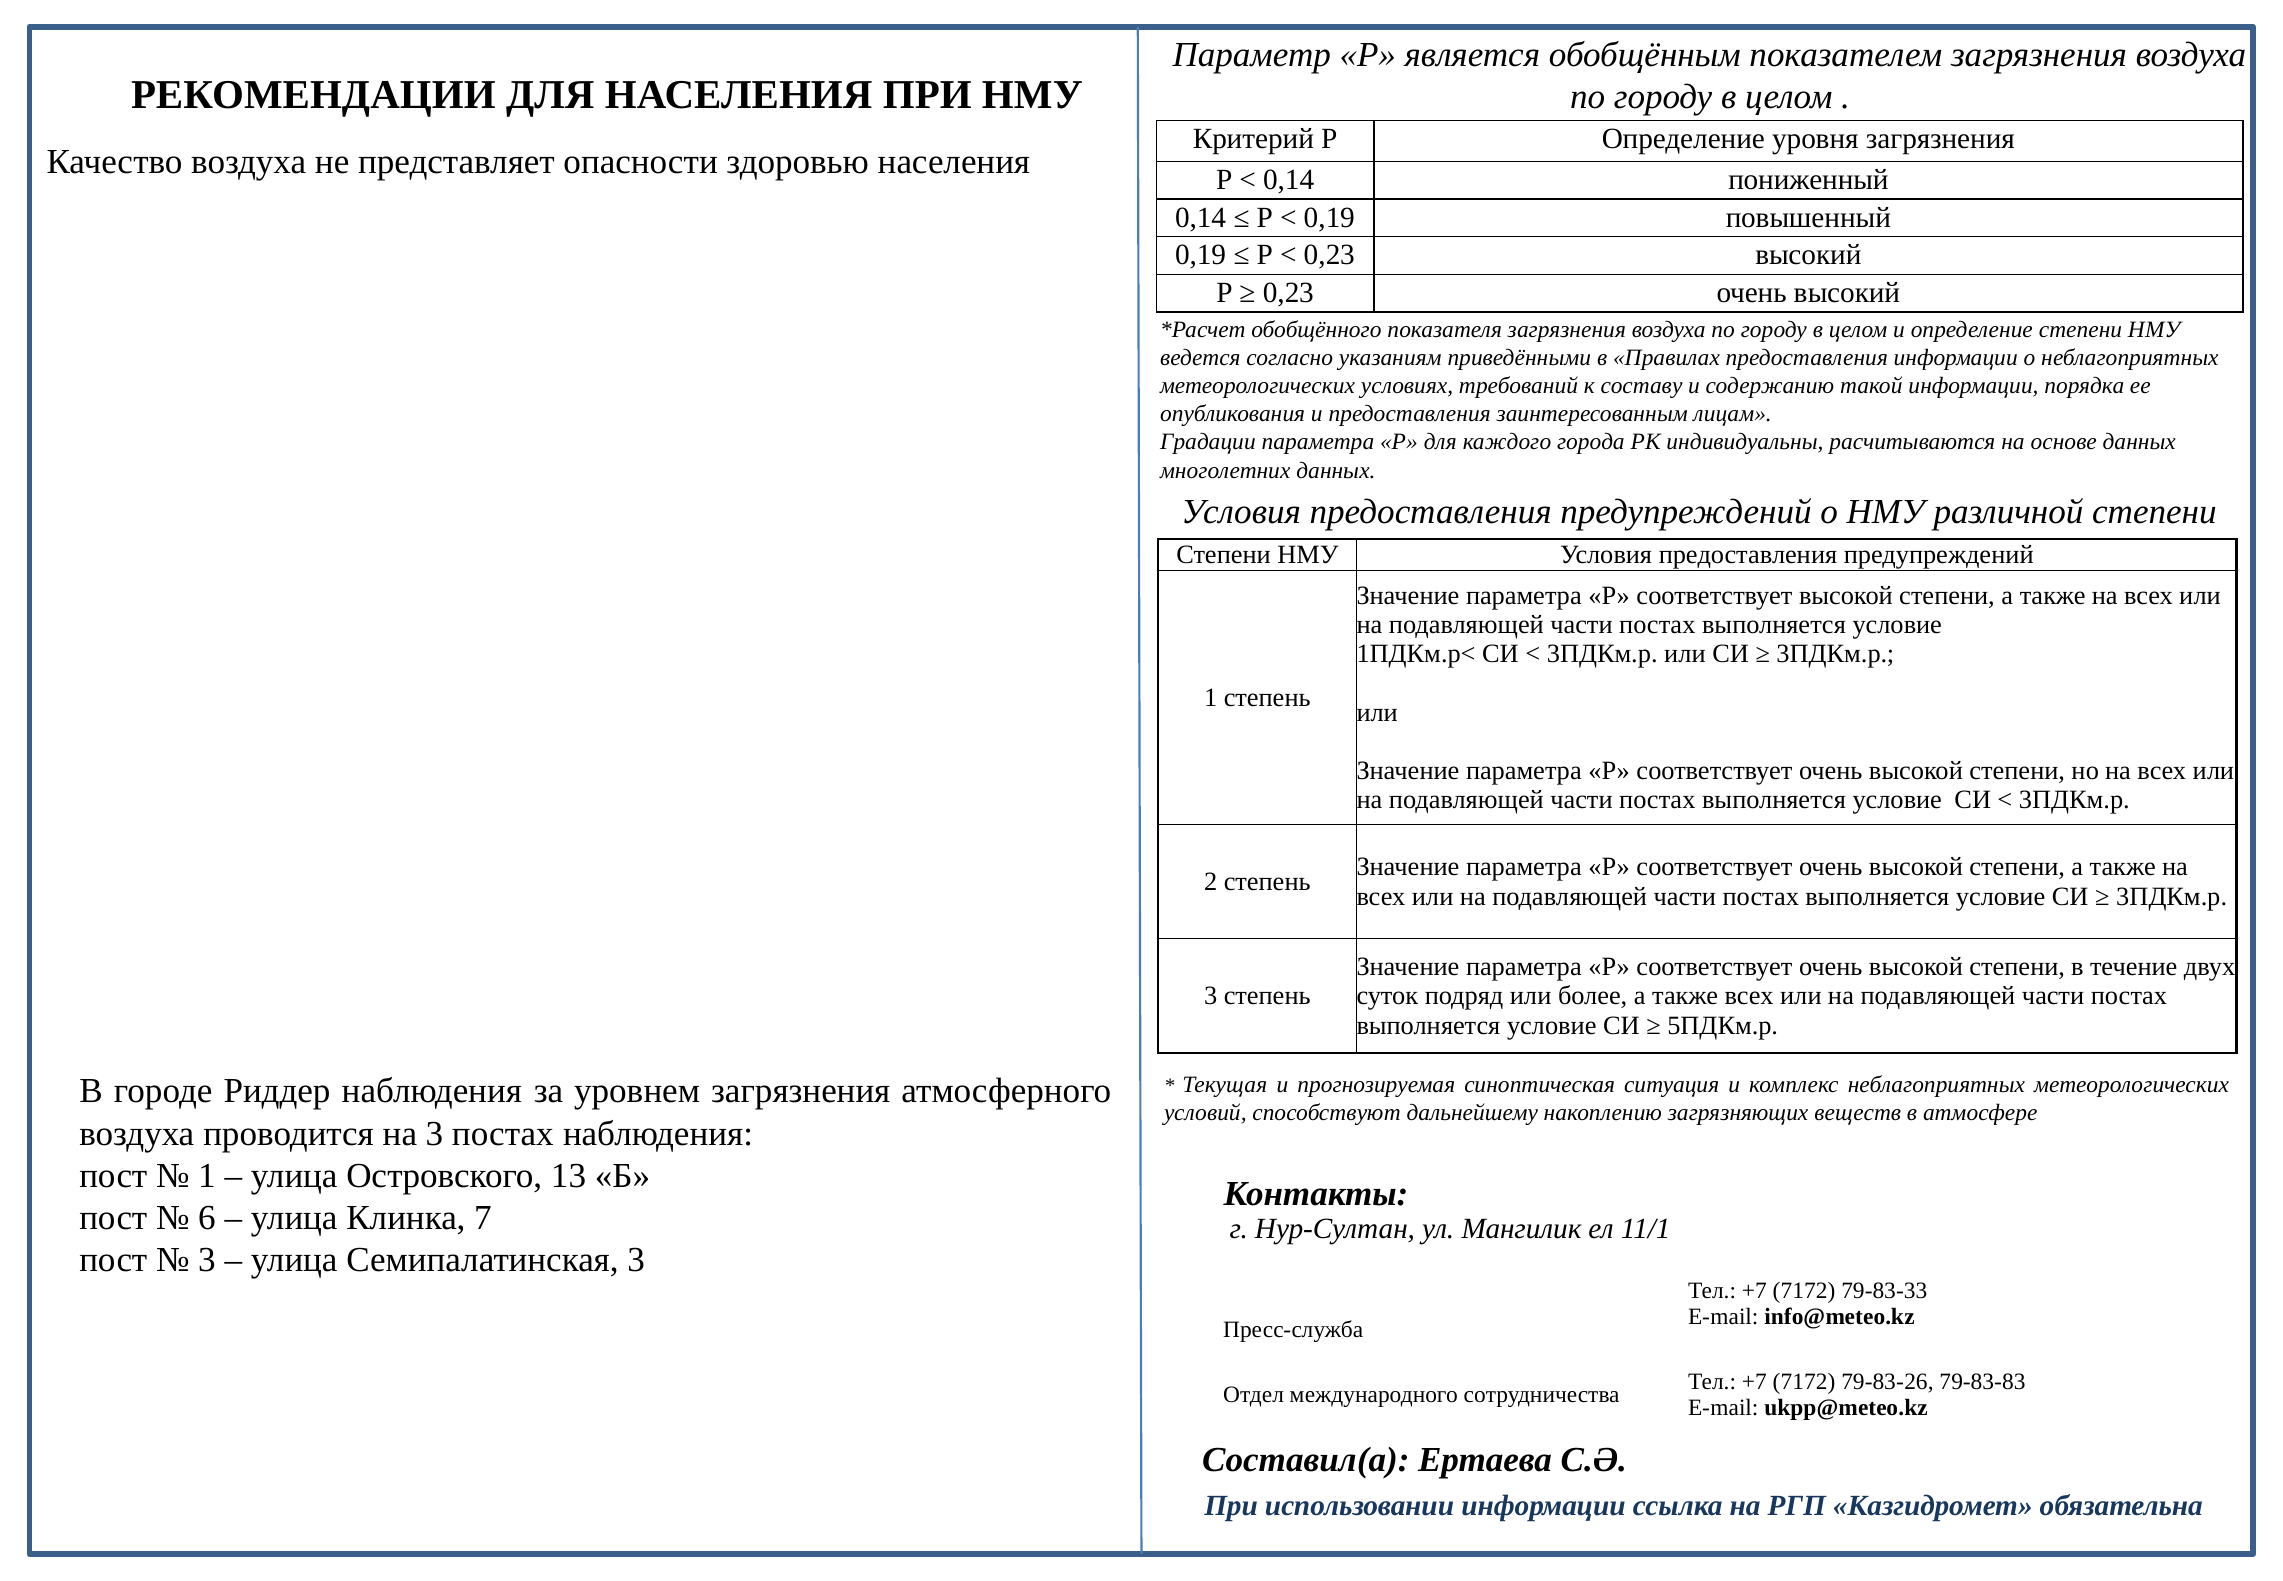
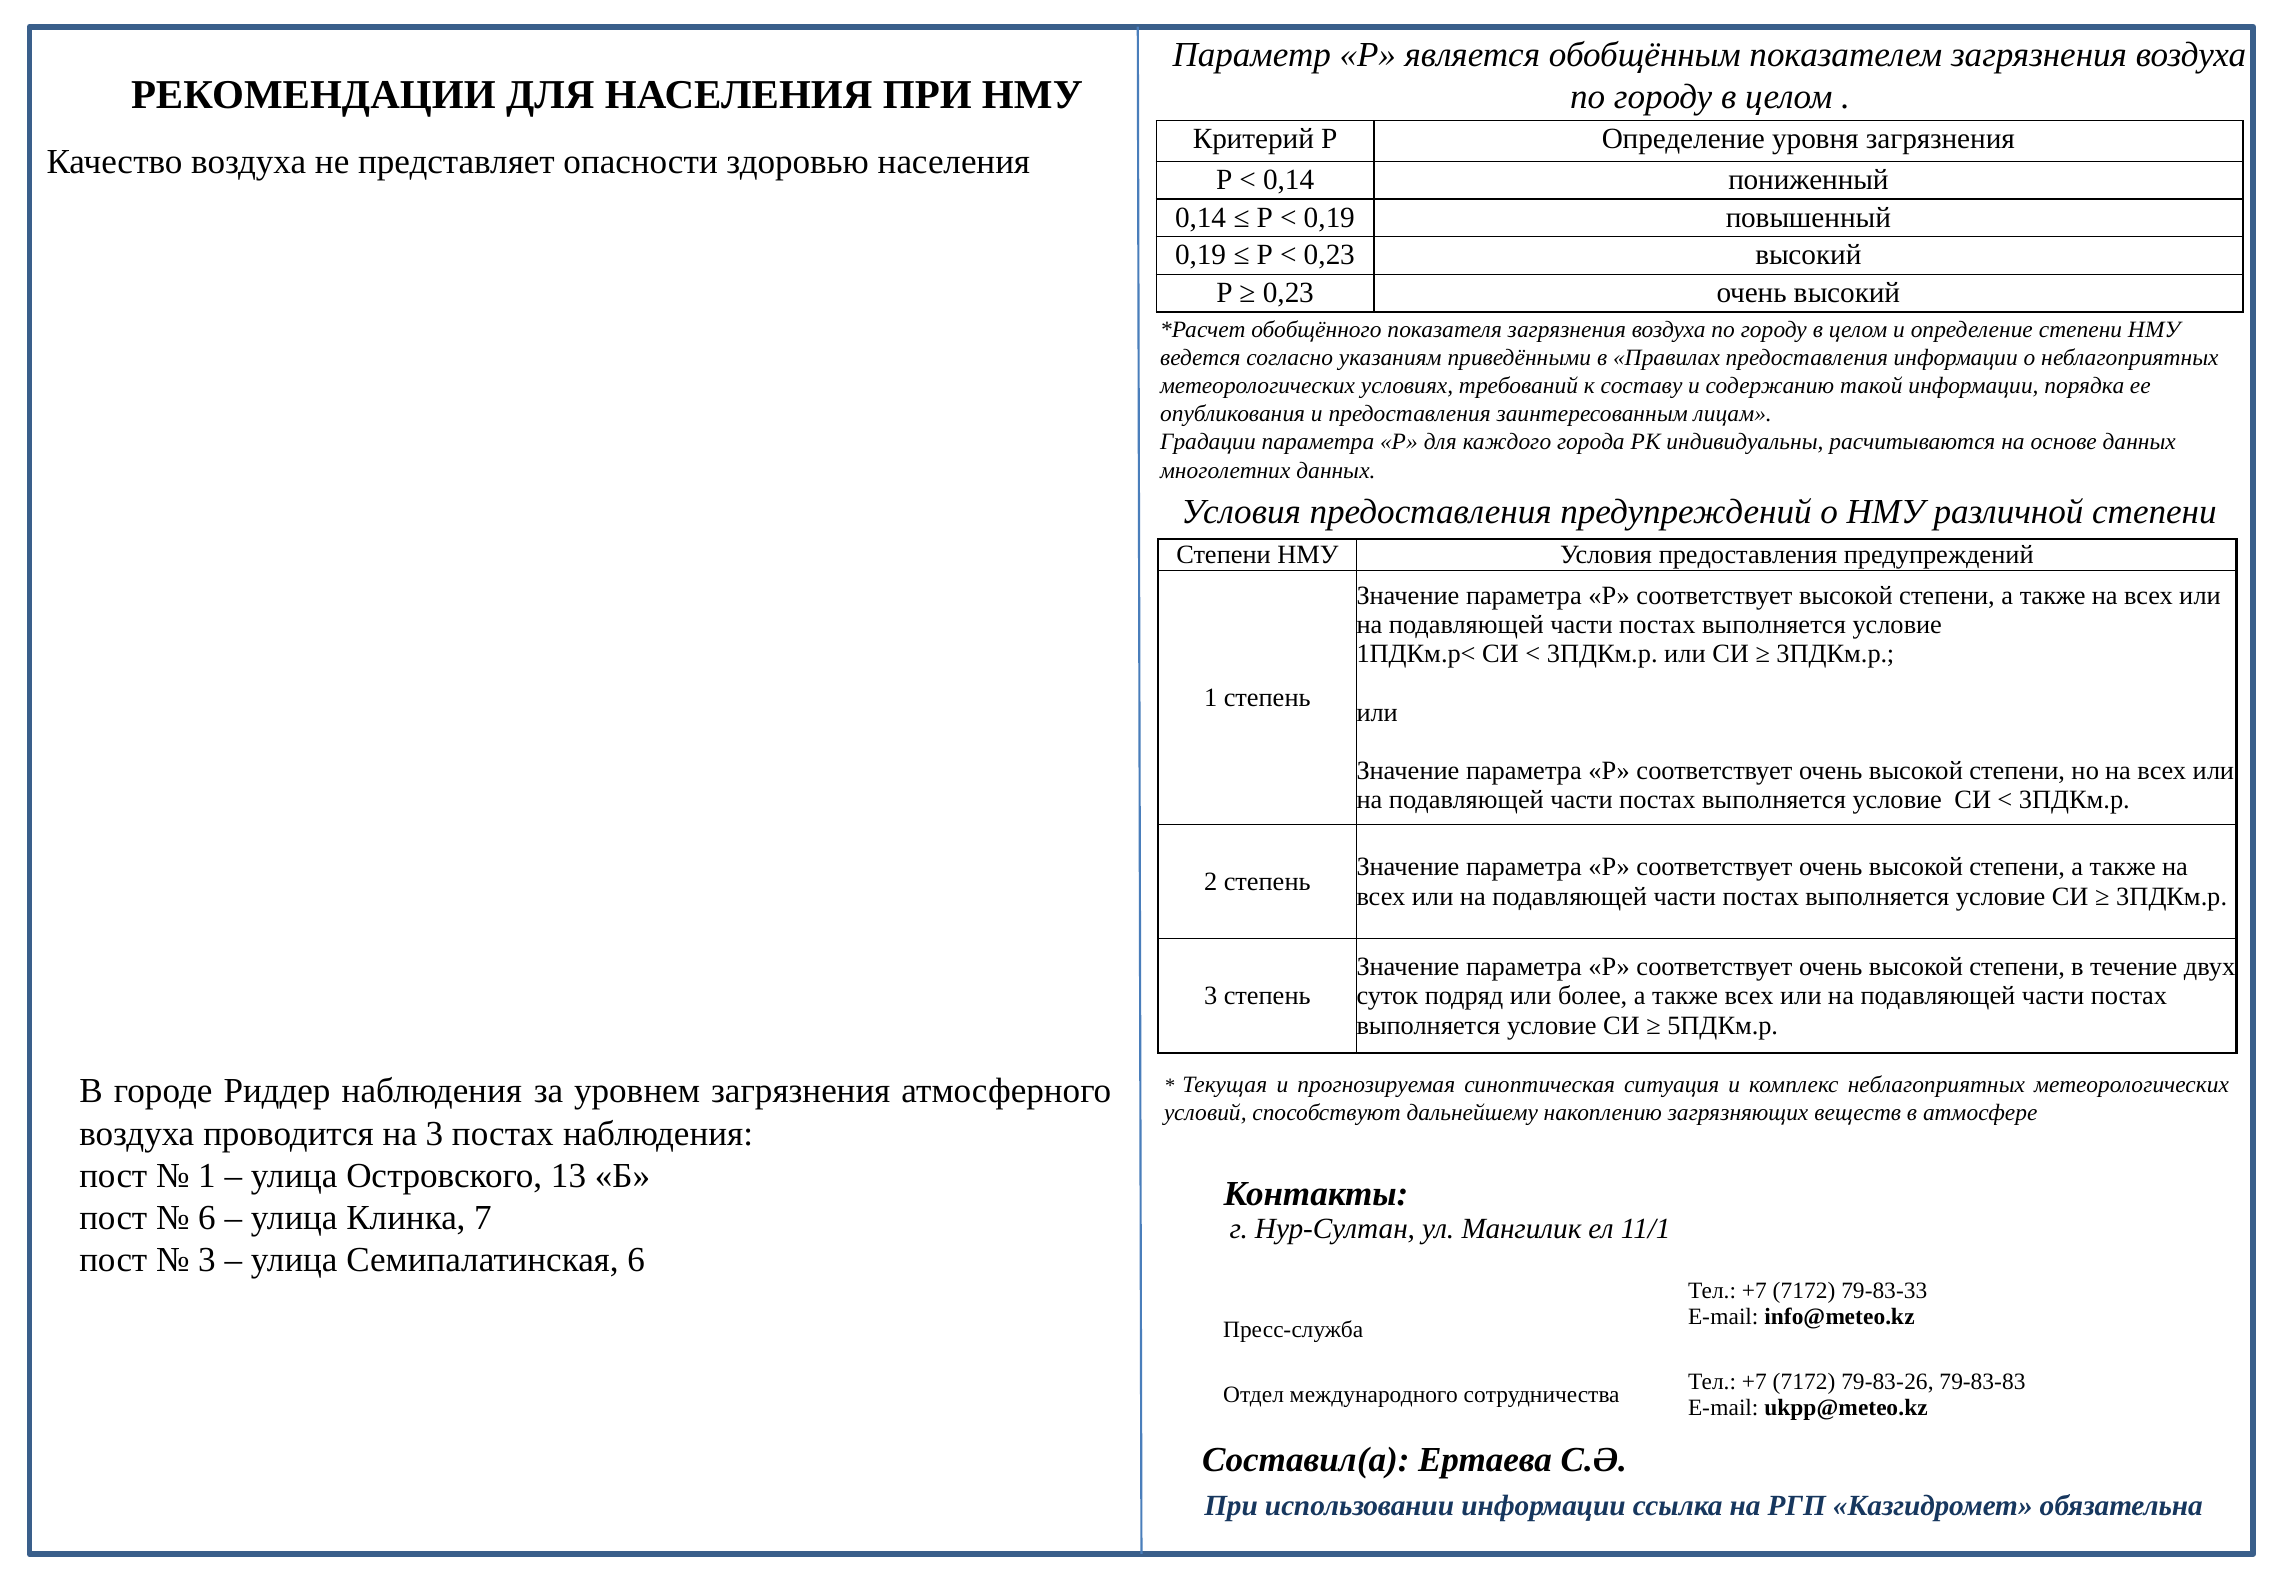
Семипалатинская 3: 3 -> 6
